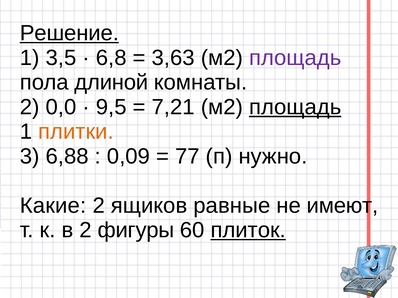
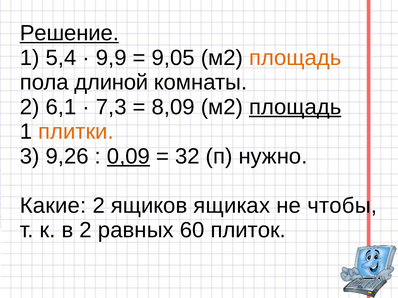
3,5: 3,5 -> 5,4
6,8: 6,8 -> 9,9
3,63: 3,63 -> 9,05
площадь at (295, 58) colour: purple -> orange
0,0: 0,0 -> 6,1
9,5: 9,5 -> 7,3
7,21: 7,21 -> 8,09
6,88: 6,88 -> 9,26
0,09 underline: none -> present
77: 77 -> 32
равные: равные -> ящиках
имеют: имеют -> чтобы
фигуры: фигуры -> равных
плиток underline: present -> none
